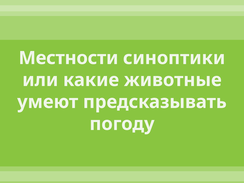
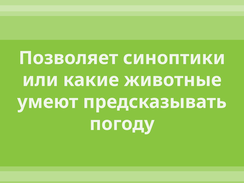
Местности: Местности -> Позволяет
